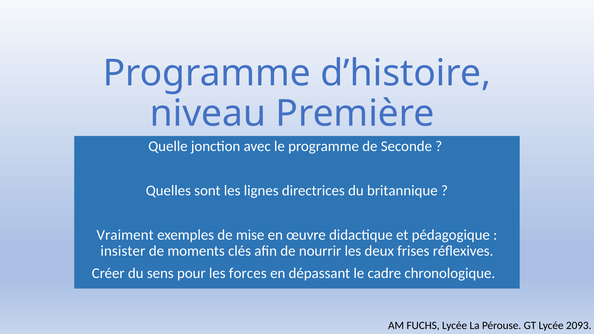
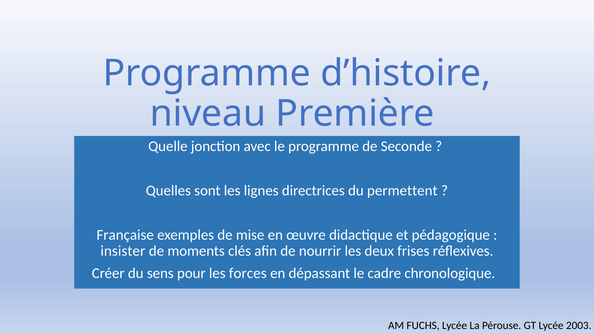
britannique: britannique -> permettent
Vraiment: Vraiment -> Française
2093: 2093 -> 2003
